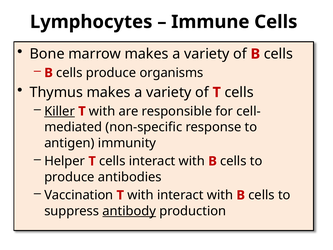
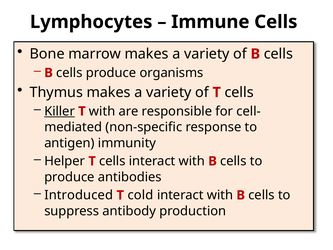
Vaccination: Vaccination -> Introduced
with at (140, 195): with -> cold
antibody underline: present -> none
